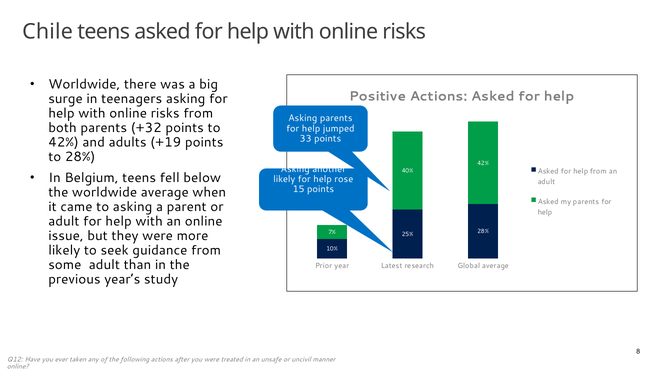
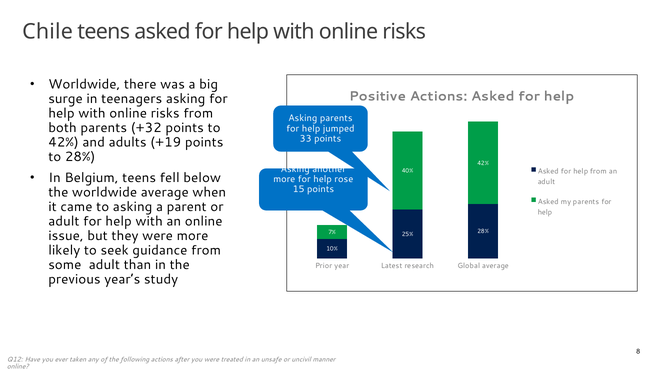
likely at (284, 179): likely -> more
